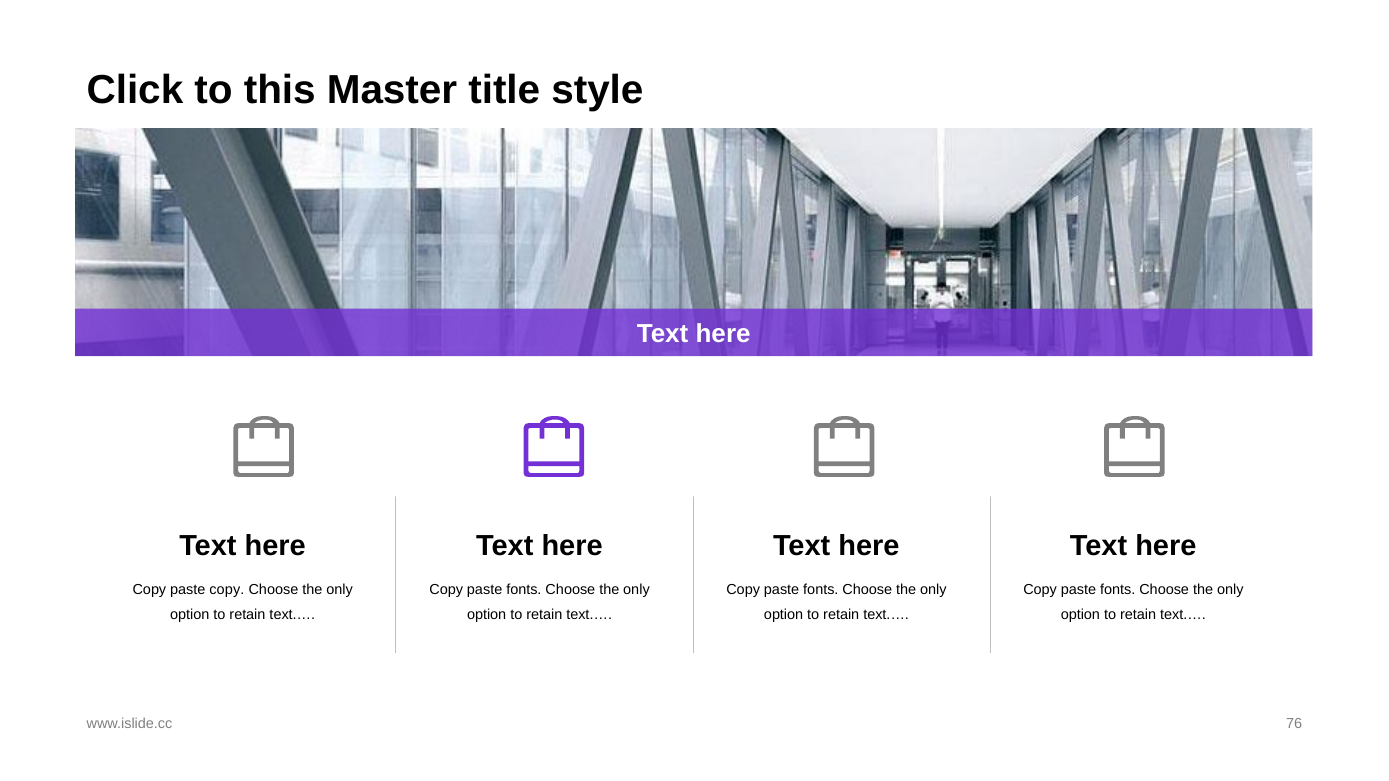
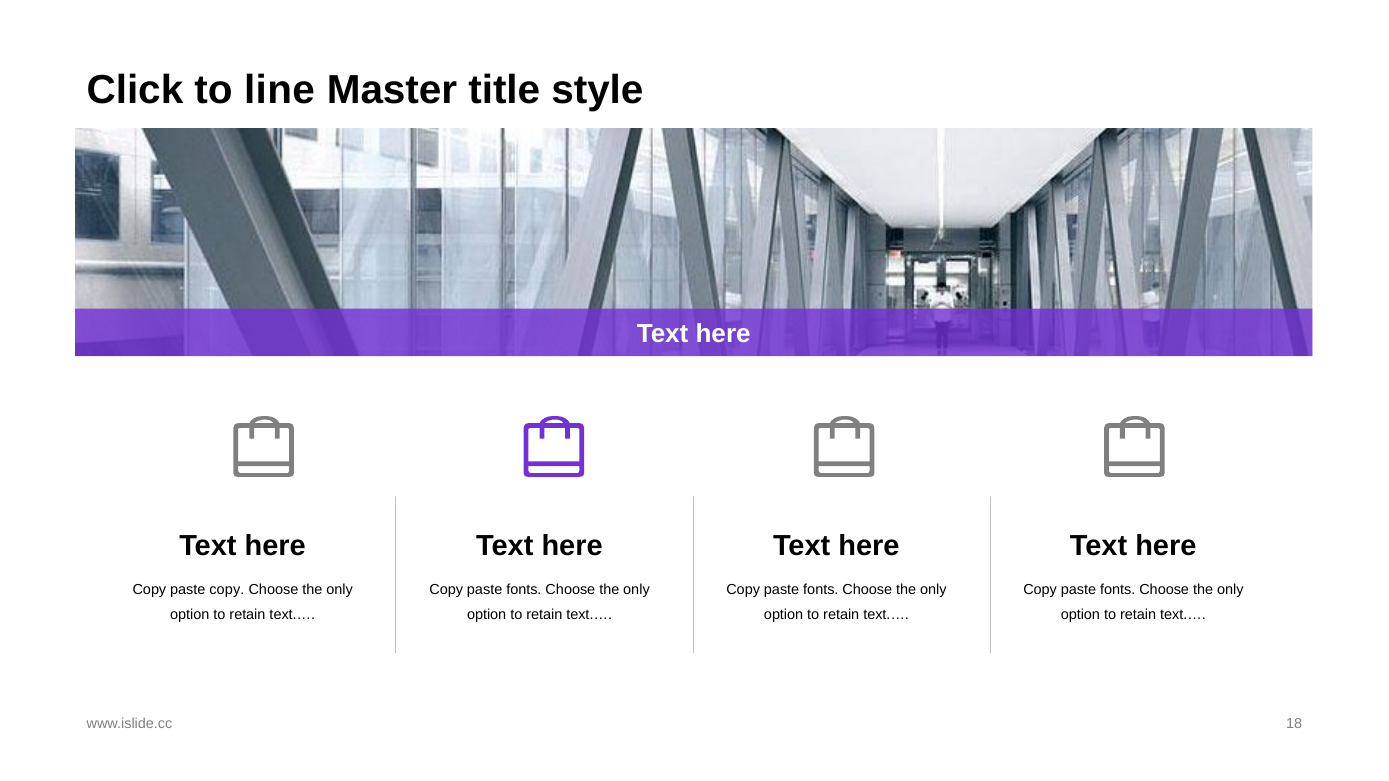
this: this -> line
76: 76 -> 18
